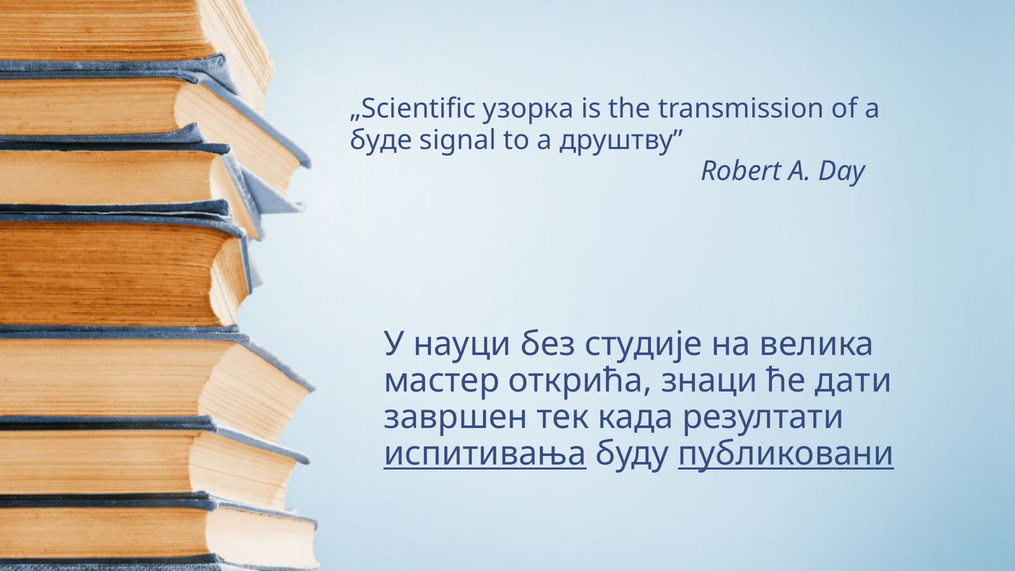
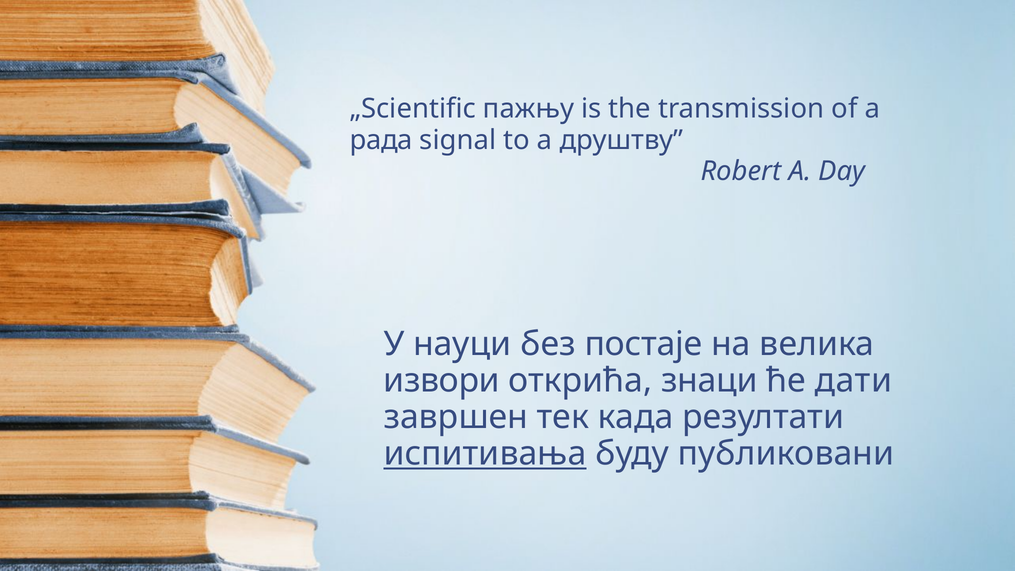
узорка: узорка -> пажњу
буде: буде -> рада
студије: студије -> постаје
мастер: мастер -> извори
публиковани underline: present -> none
